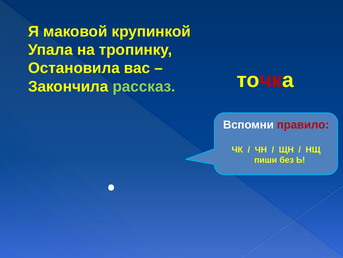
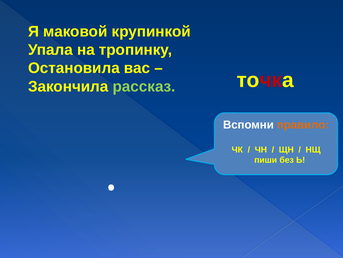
правило colour: red -> orange
